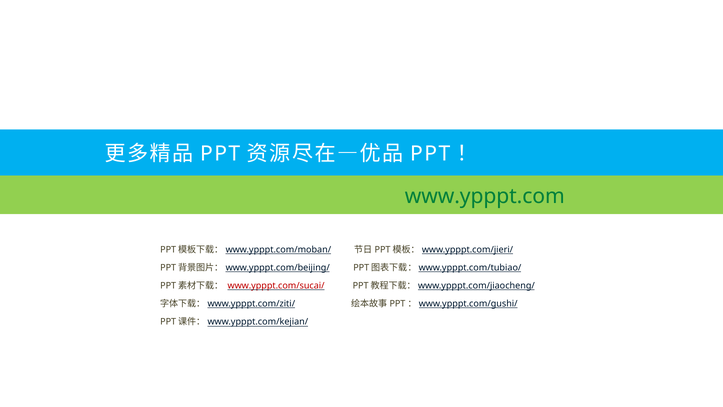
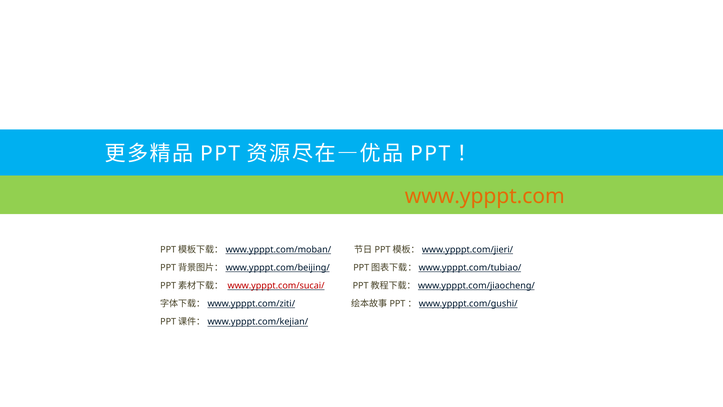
www.ypppt.com colour: green -> orange
